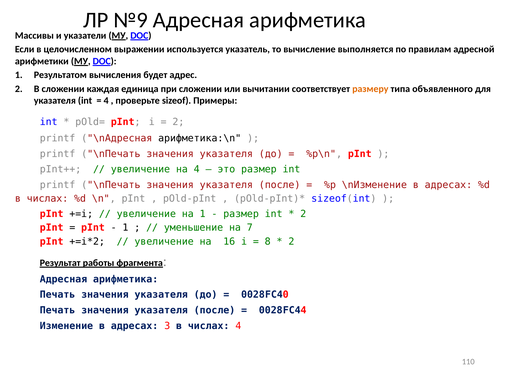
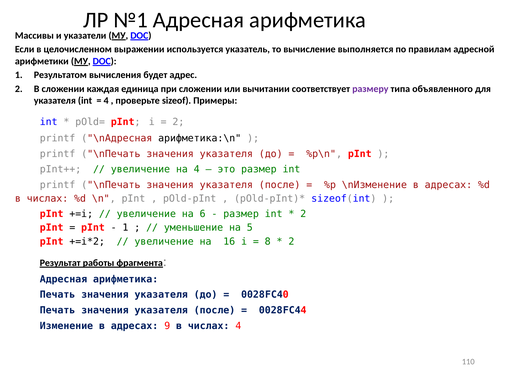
№9: №9 -> №1
размеру colour: orange -> purple
на 1: 1 -> 6
7: 7 -> 5
3: 3 -> 9
